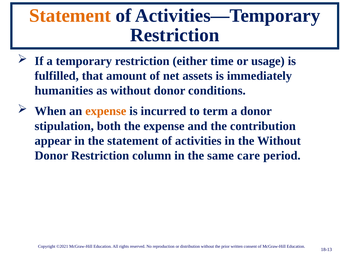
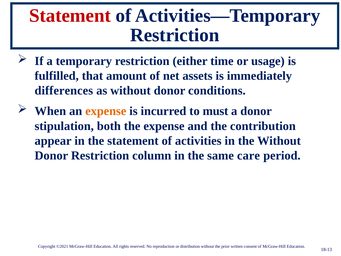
Statement at (70, 16) colour: orange -> red
humanities: humanities -> differences
term: term -> must
